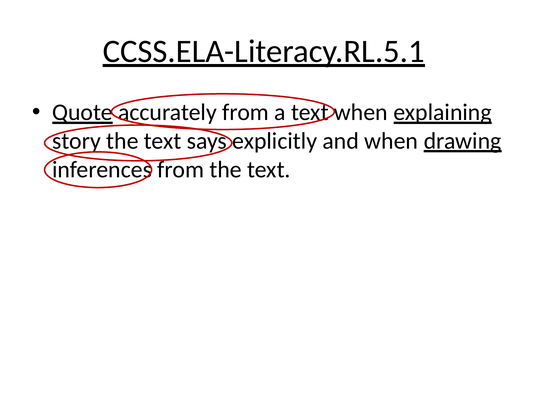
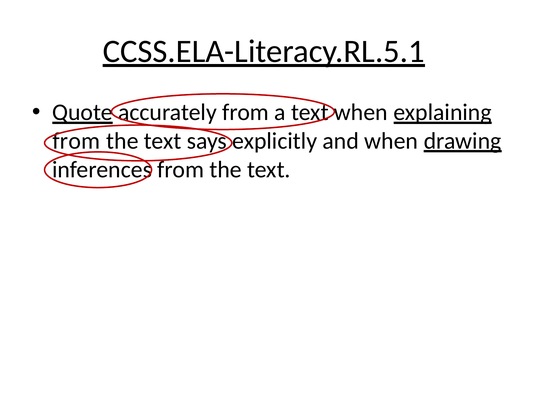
story at (76, 141): story -> from
